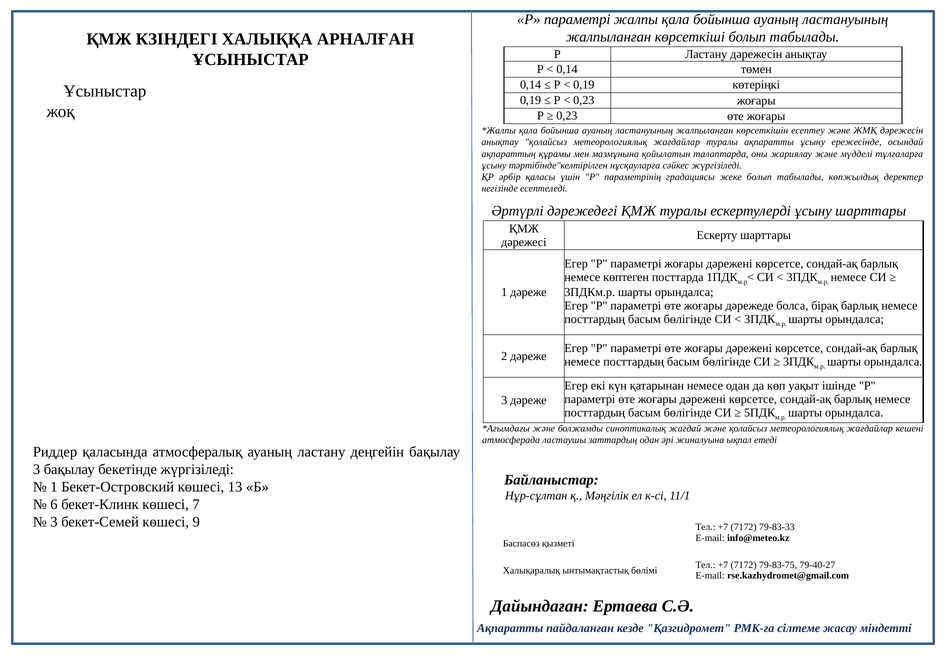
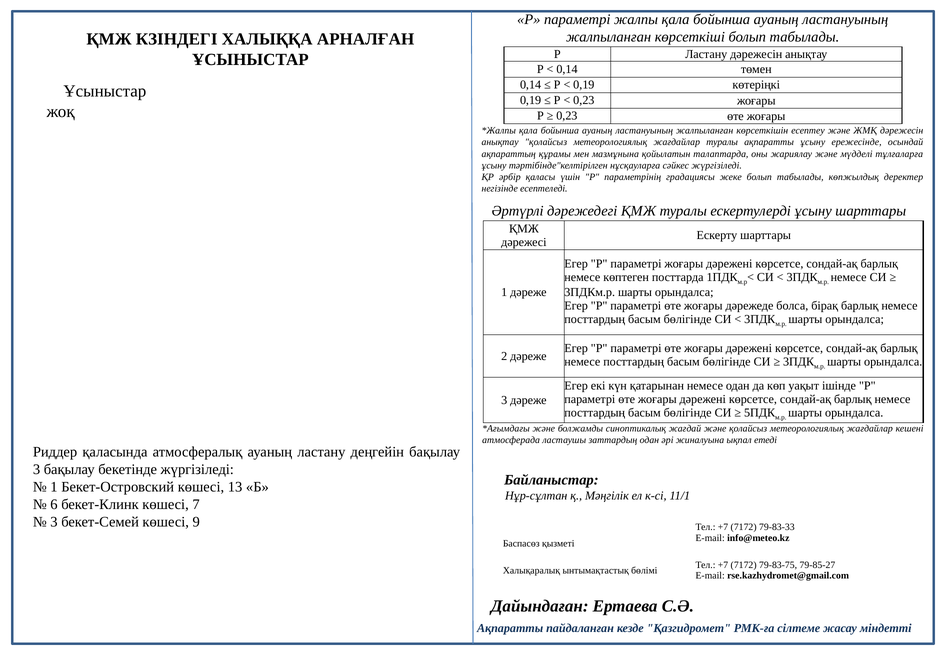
79-40-27: 79-40-27 -> 79-85-27
